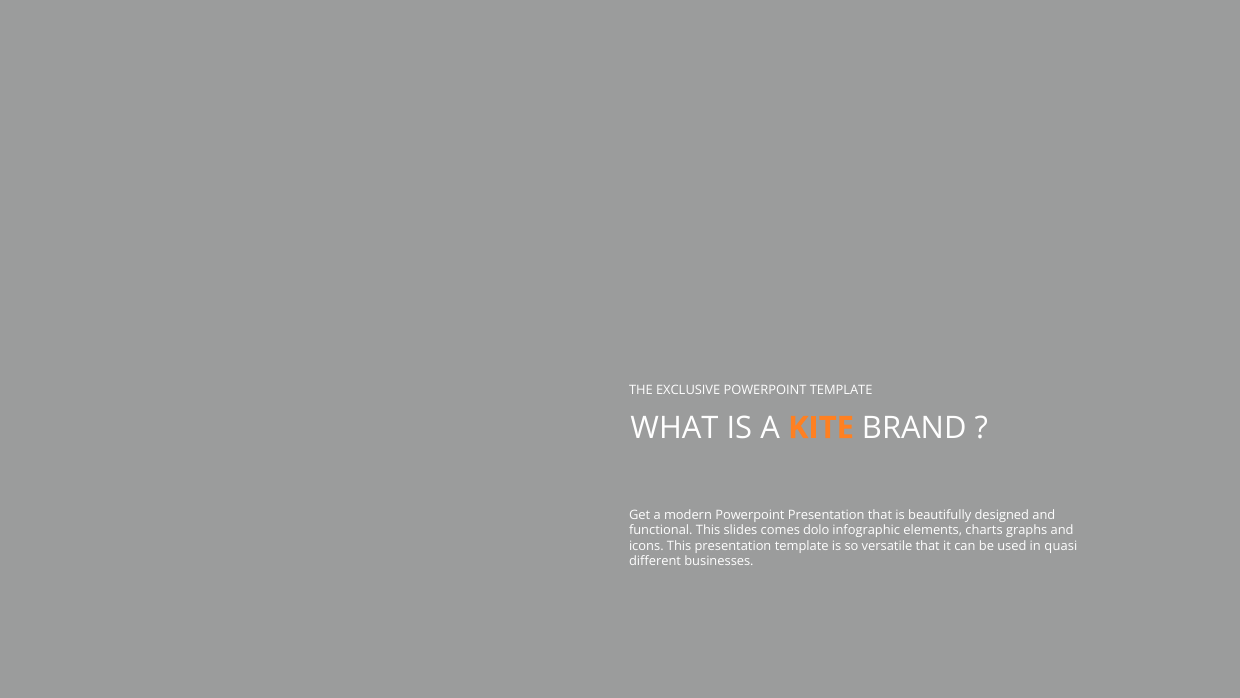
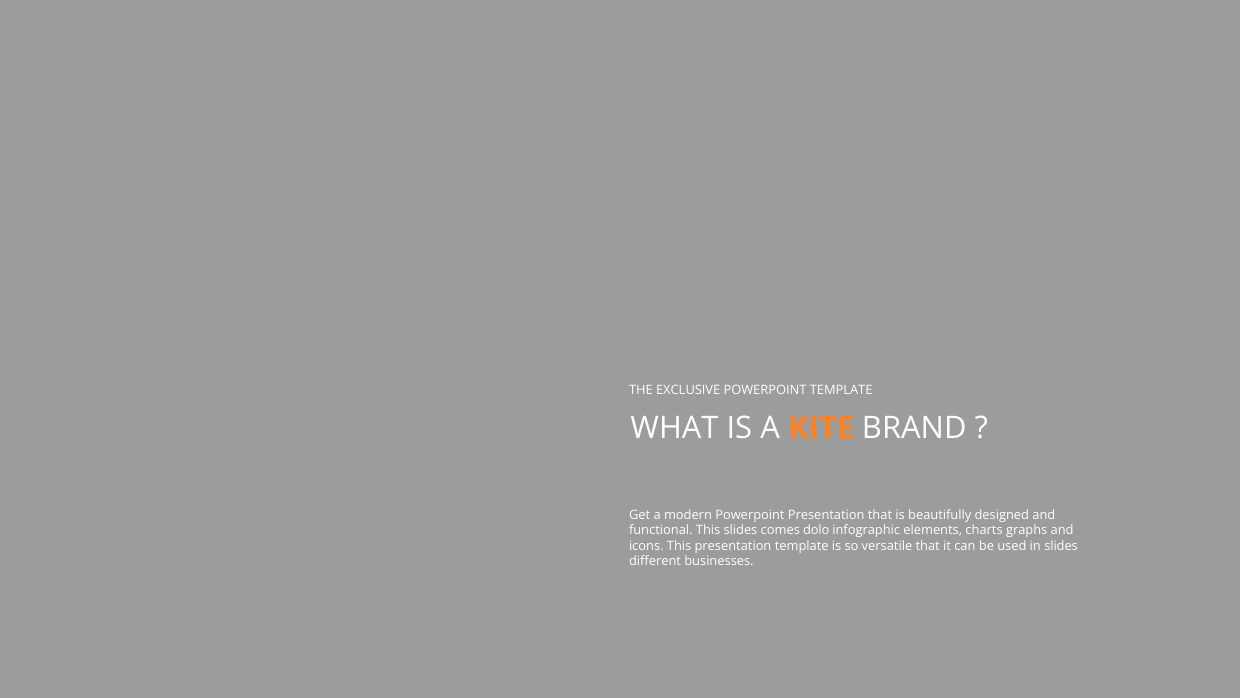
in quasi: quasi -> slides
